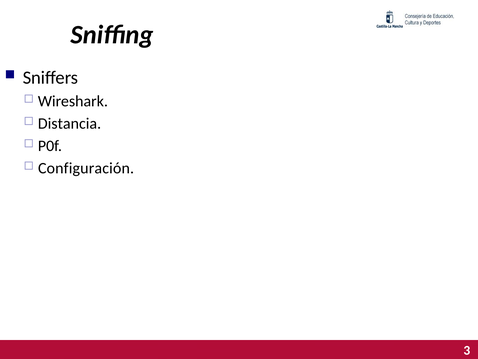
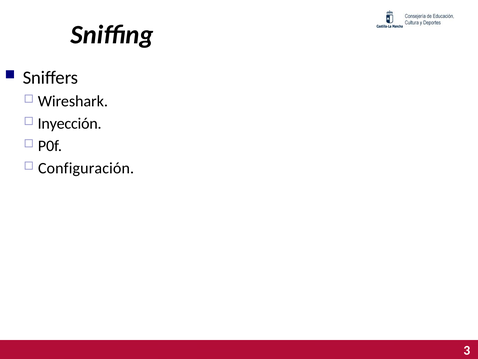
Distancia: Distancia -> Inyección
